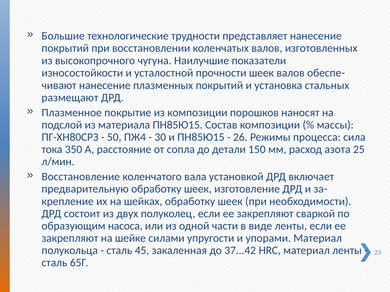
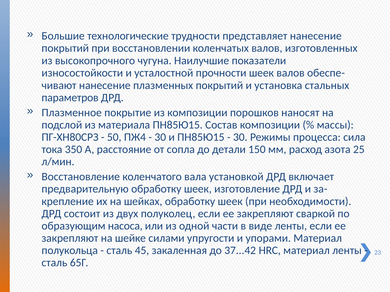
размещают: размещают -> параметров
26 at (240, 137): 26 -> 30
